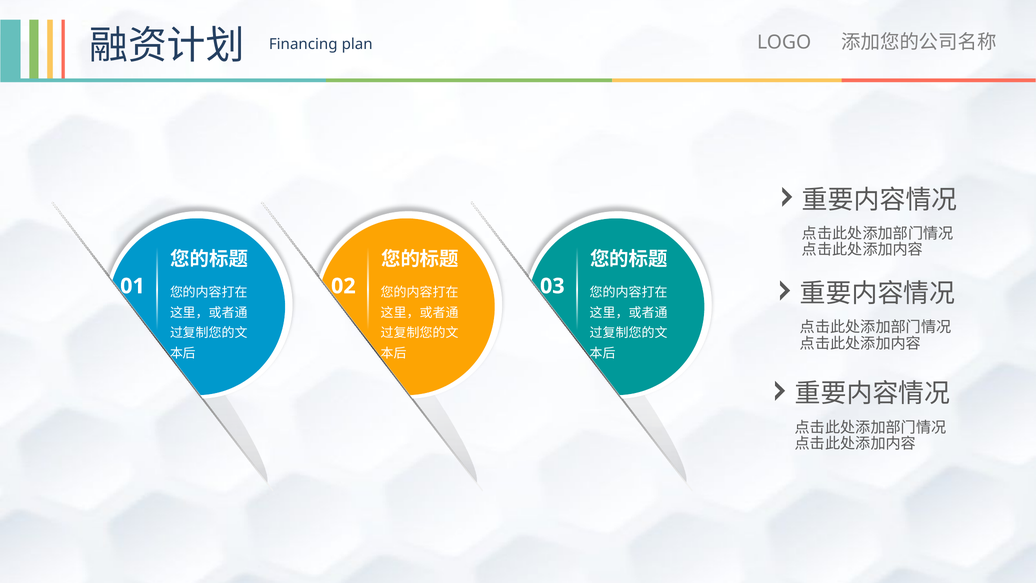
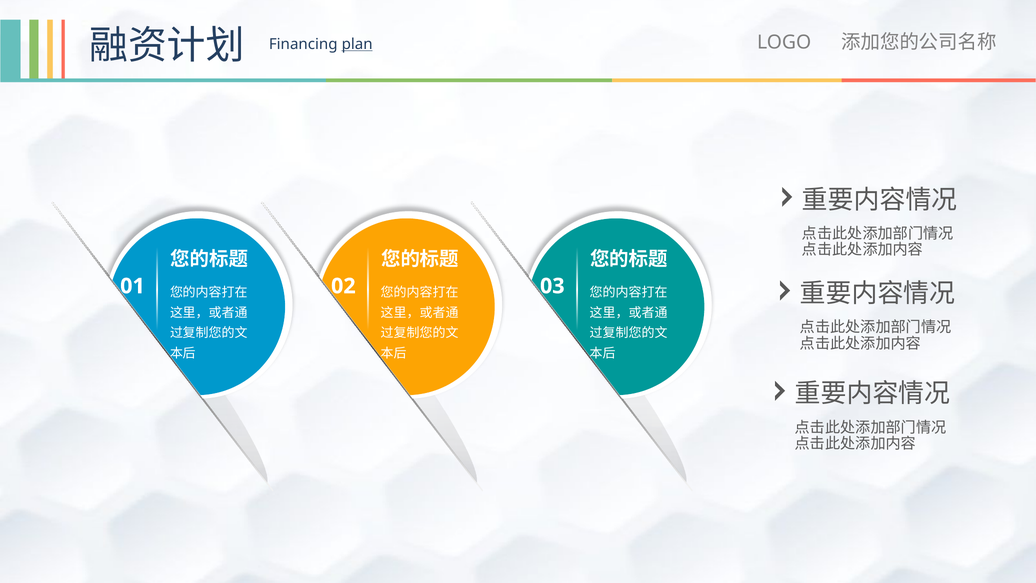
plan underline: none -> present
